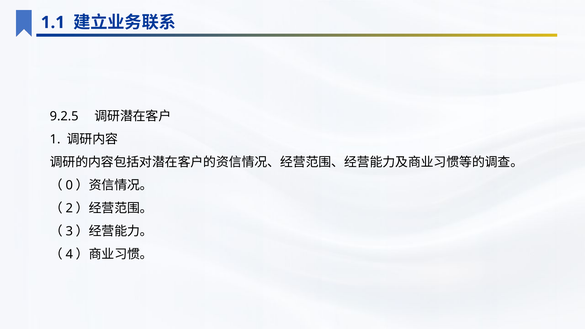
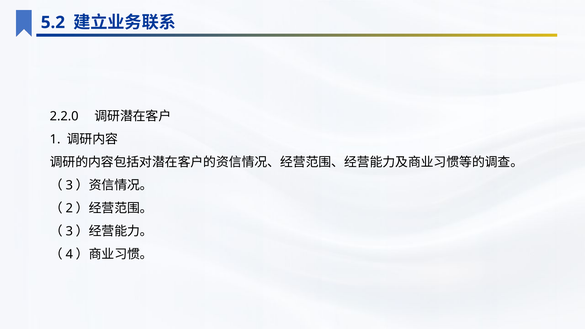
1.1: 1.1 -> 5.2
9.2.5: 9.2.5 -> 2.2.0
0 at (69, 185): 0 -> 3
